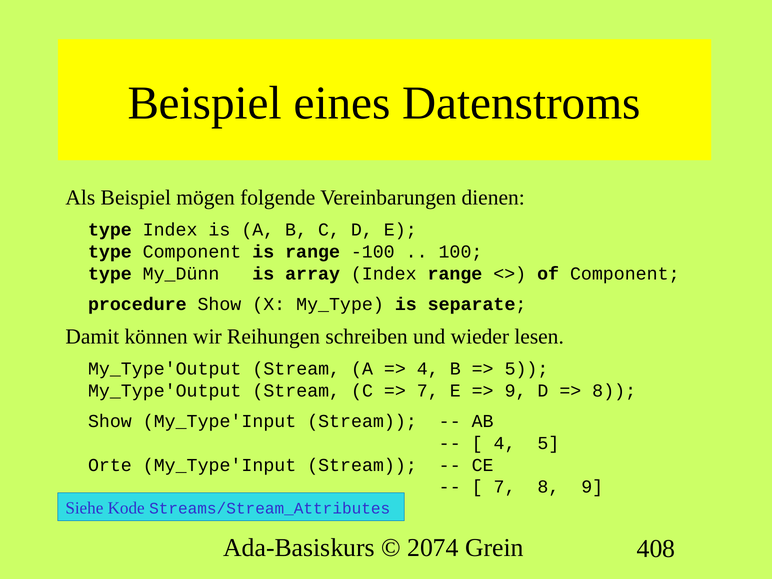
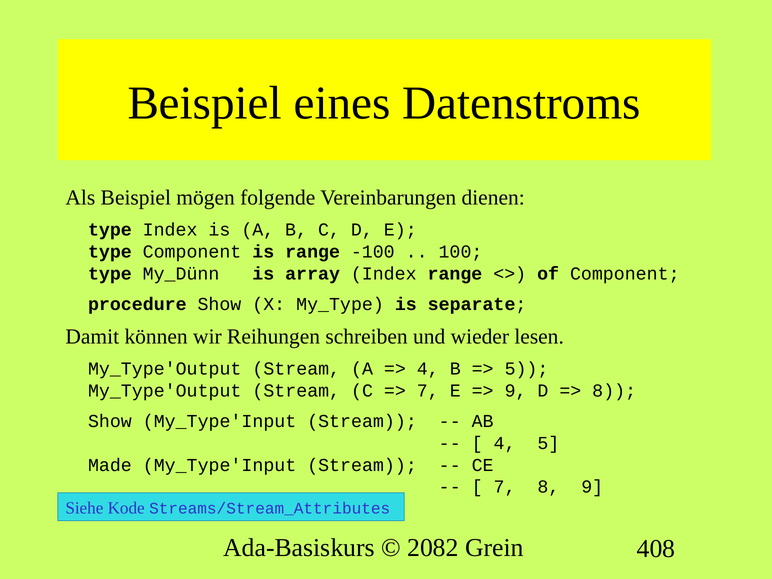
Orte: Orte -> Made
2074: 2074 -> 2082
